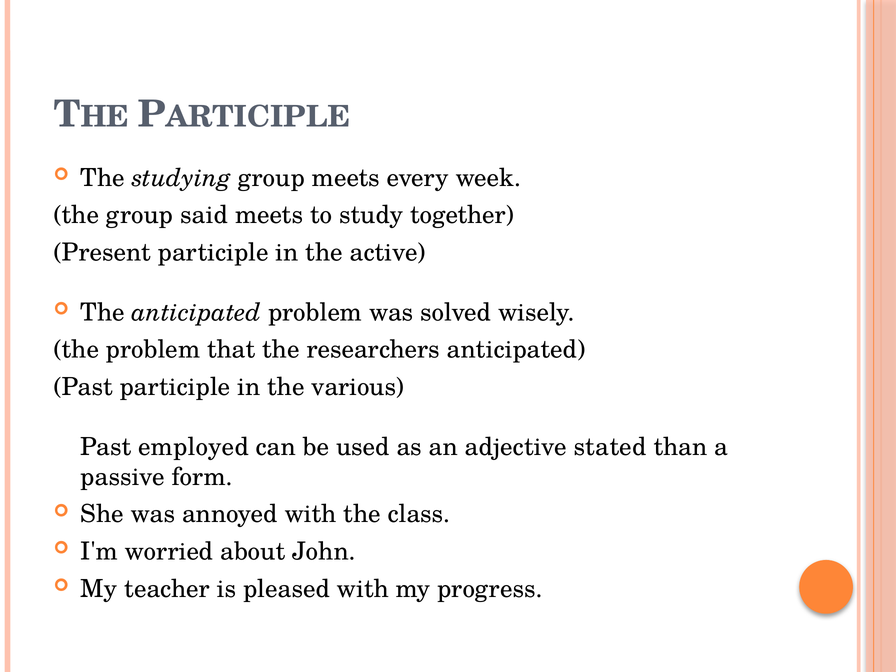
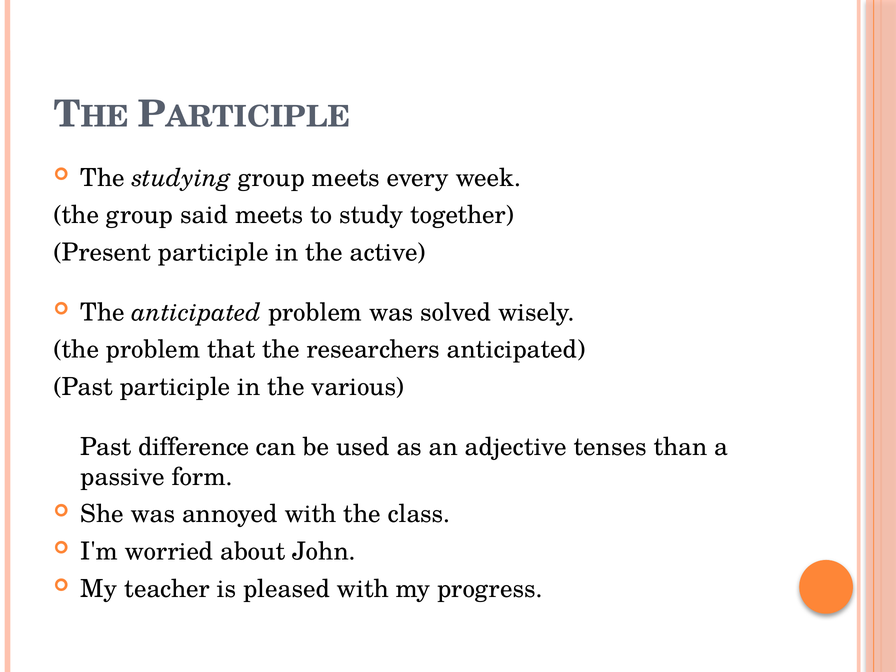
employed: employed -> difference
stated: stated -> tenses
